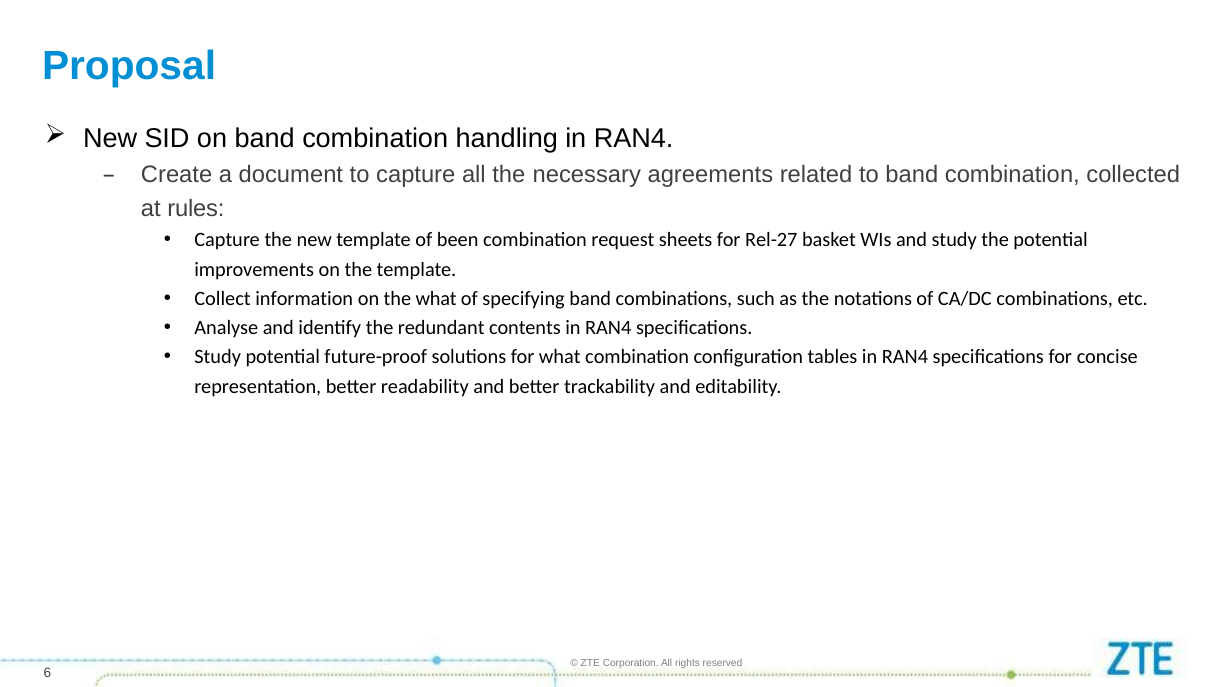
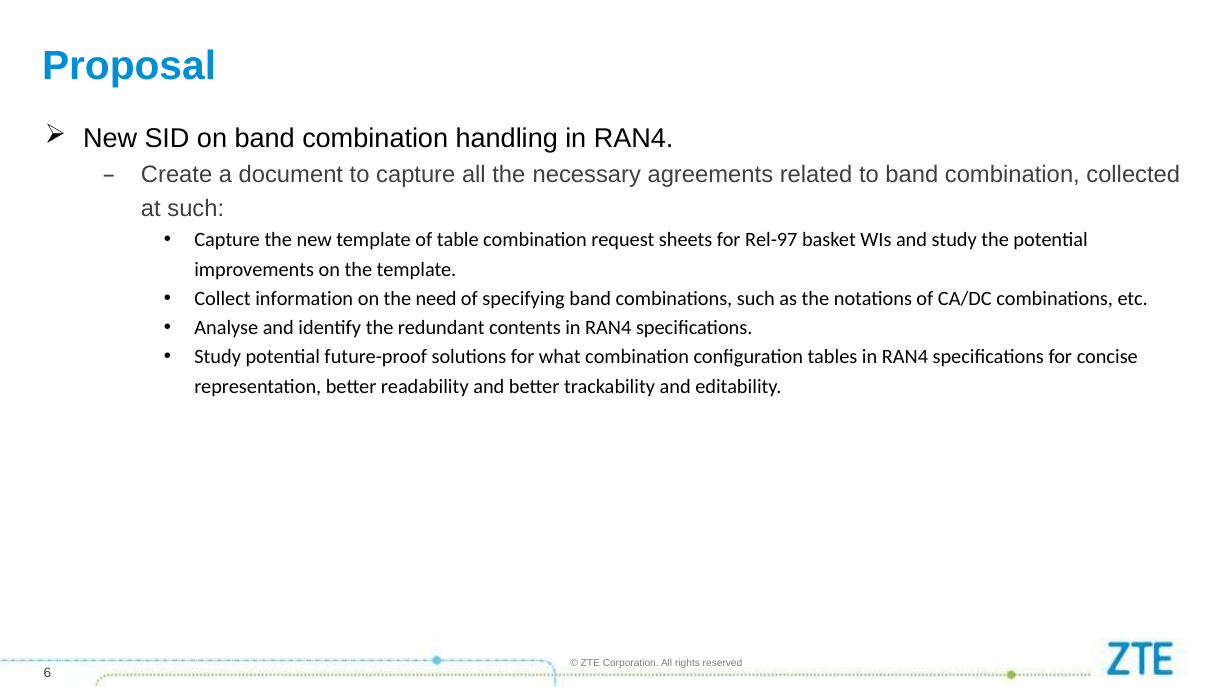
at rules: rules -> such
been: been -> table
Rel-27: Rel-27 -> Rel-97
the what: what -> need
